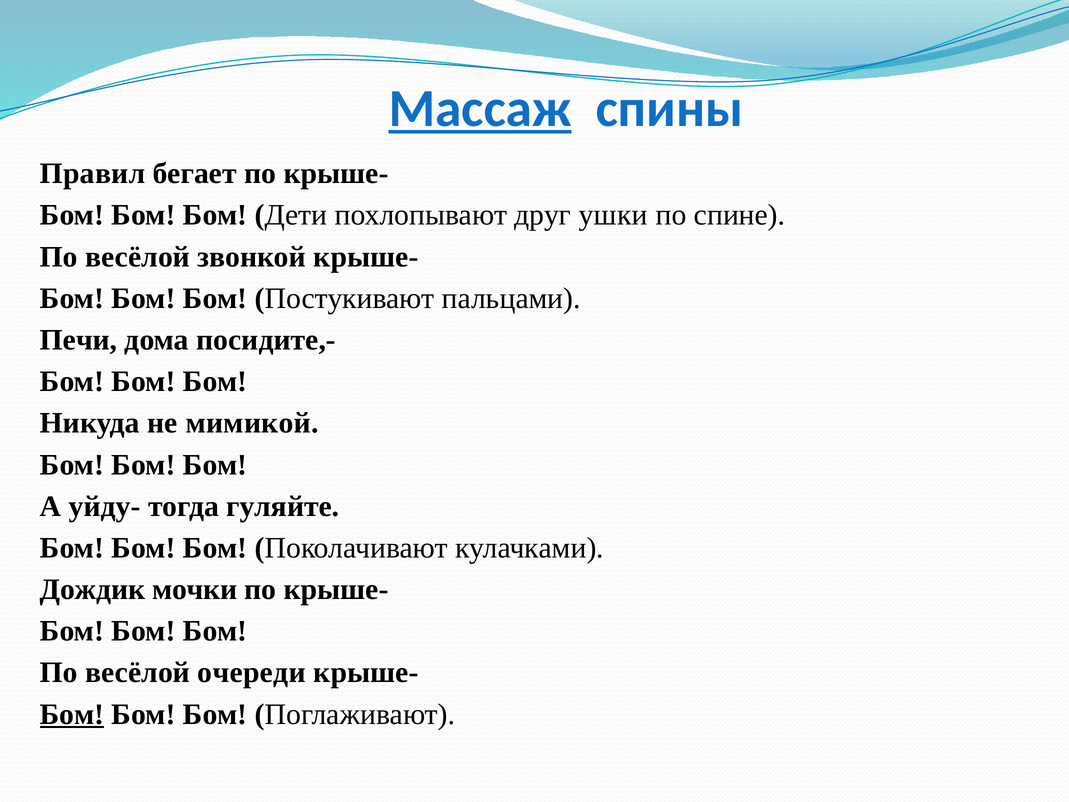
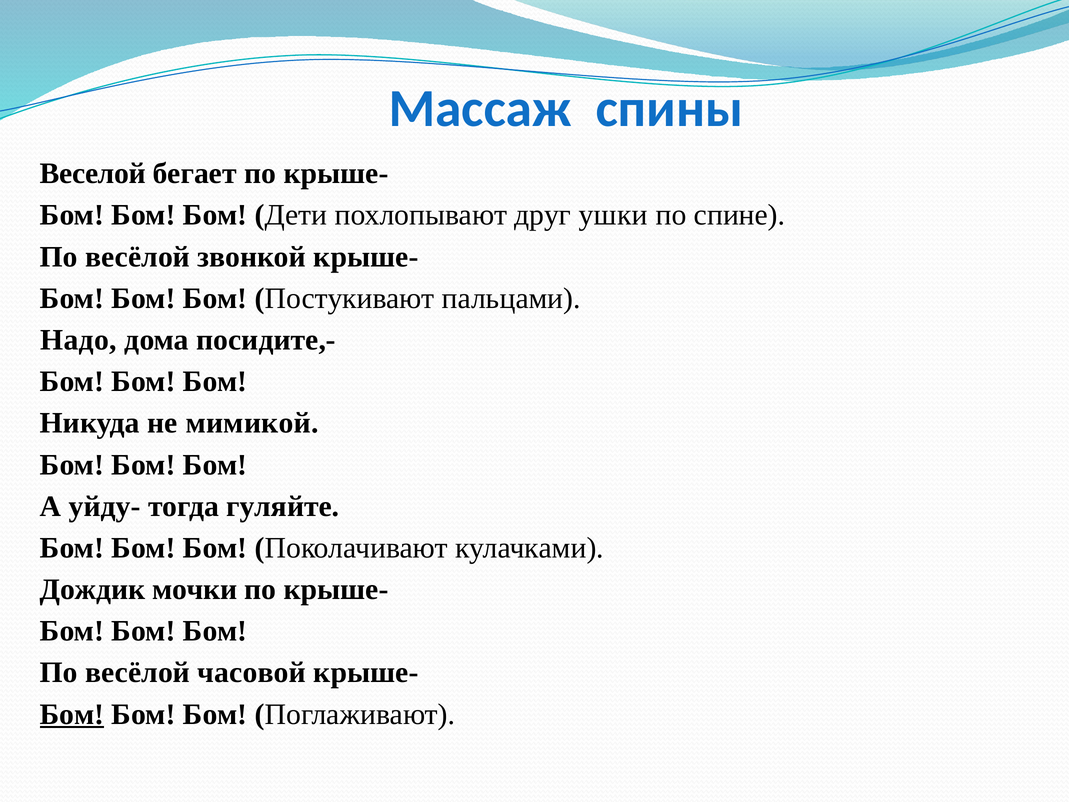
Массаж underline: present -> none
Правил: Правил -> Веселой
Печи: Печи -> Надо
очереди: очереди -> часовой
